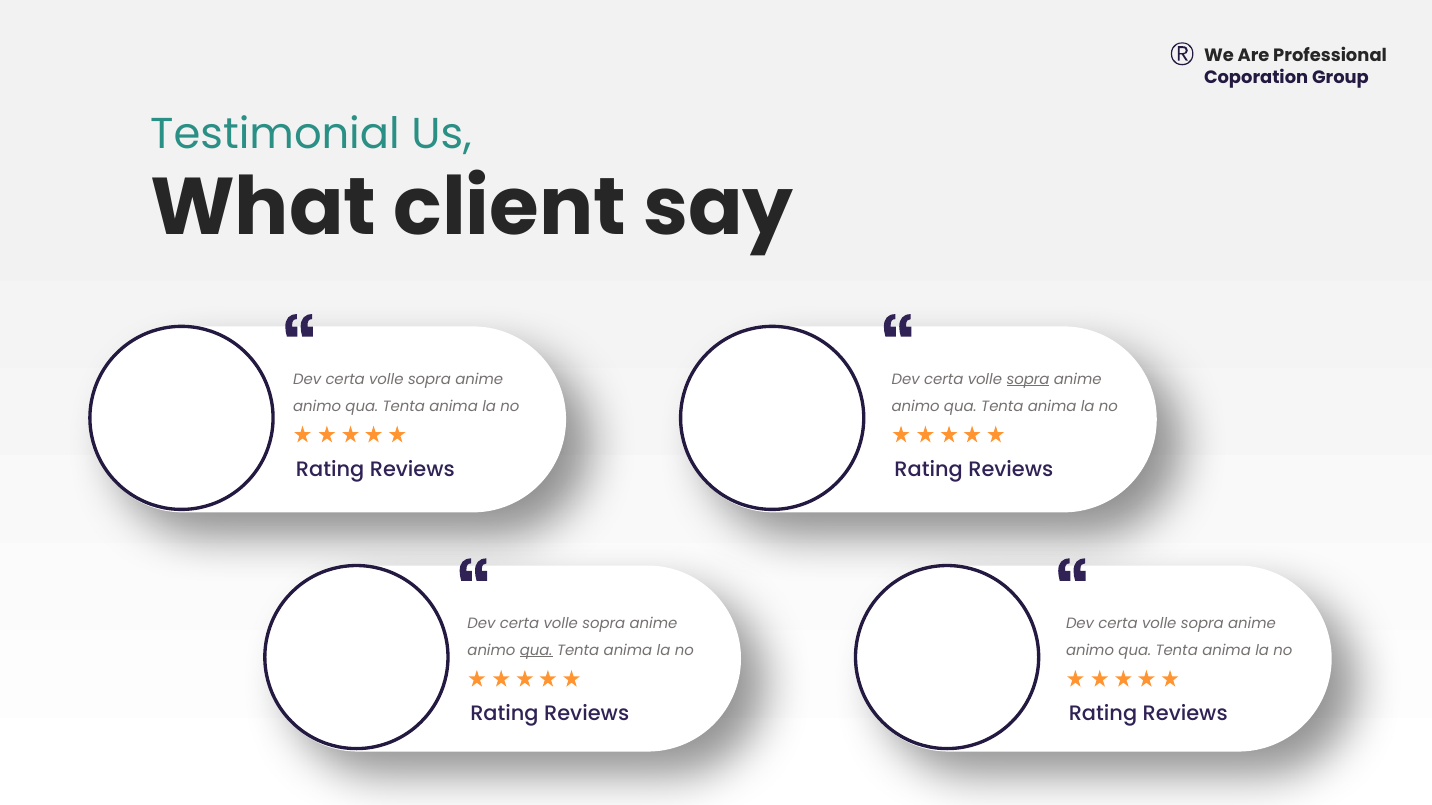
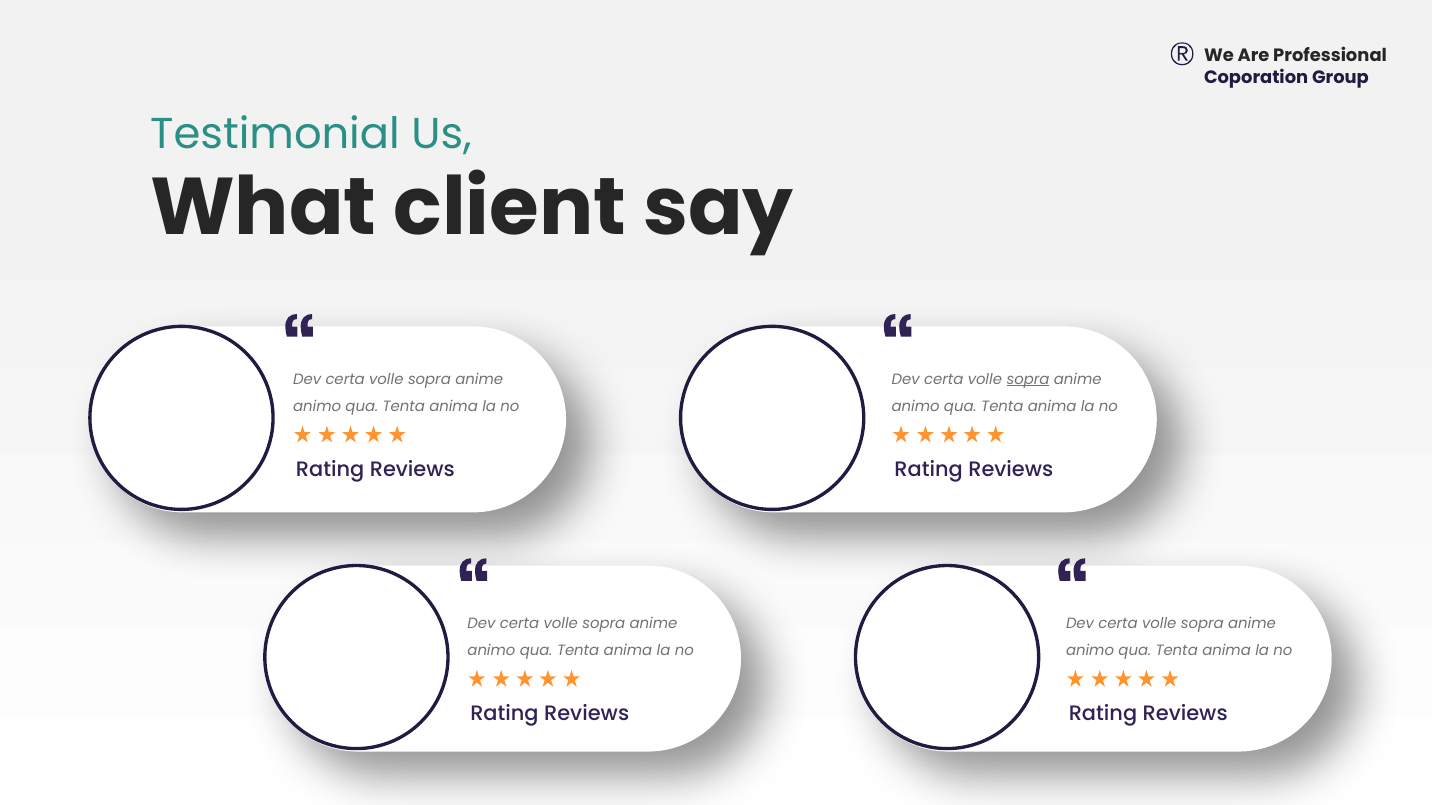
qua at (536, 651) underline: present -> none
